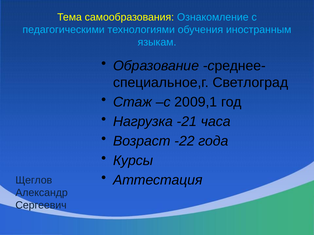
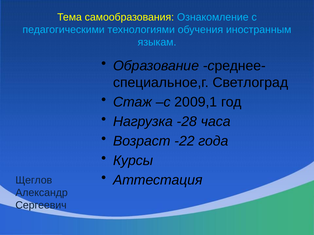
-21: -21 -> -28
